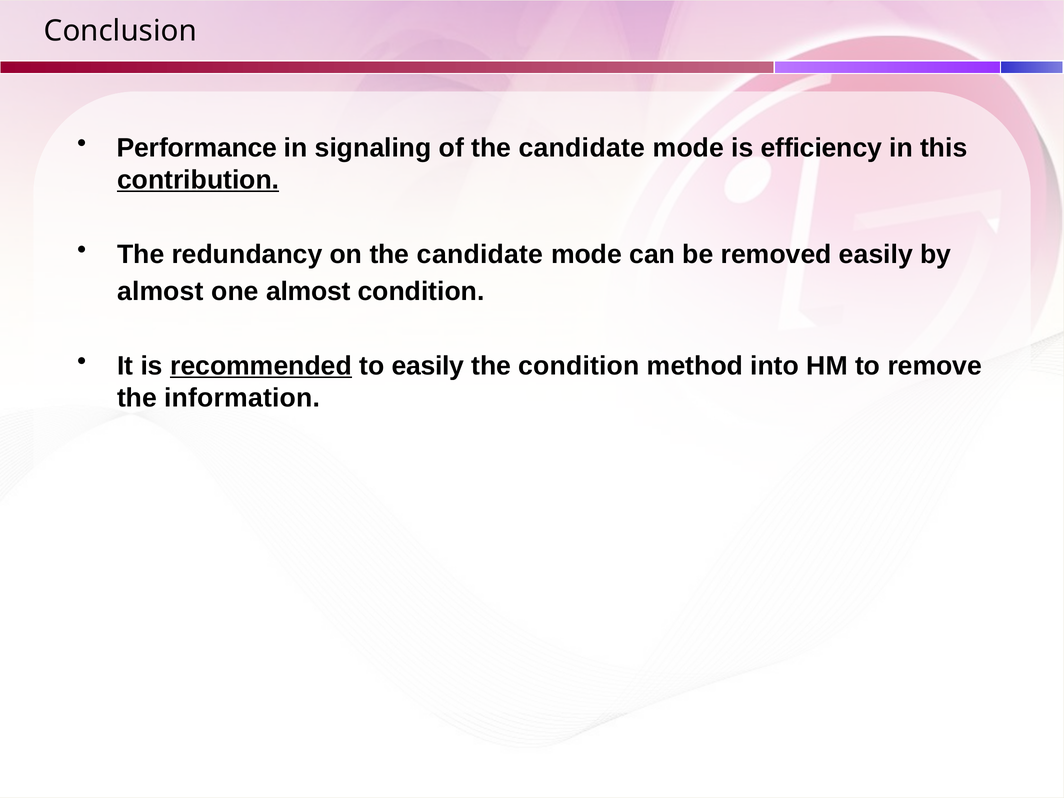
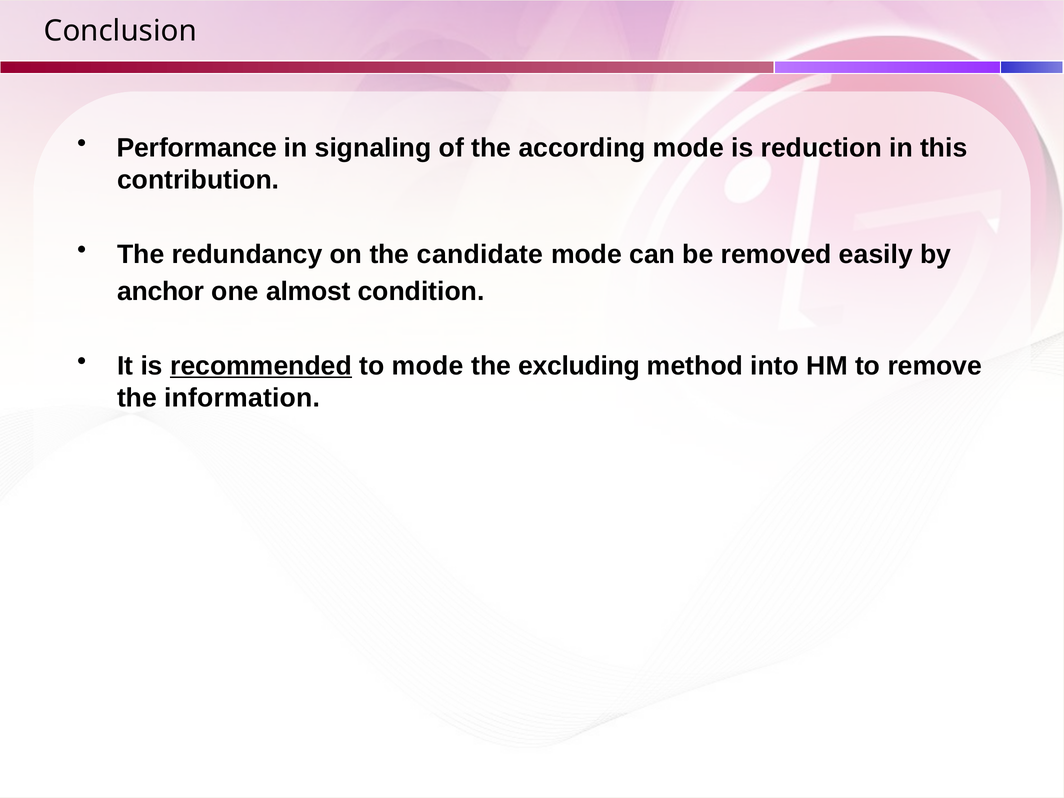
of the candidate: candidate -> according
efficiency: efficiency -> reduction
contribution underline: present -> none
almost at (160, 291): almost -> anchor
to easily: easily -> mode
the condition: condition -> excluding
